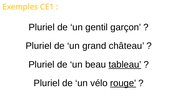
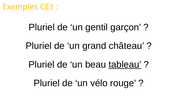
rouge underline: present -> none
